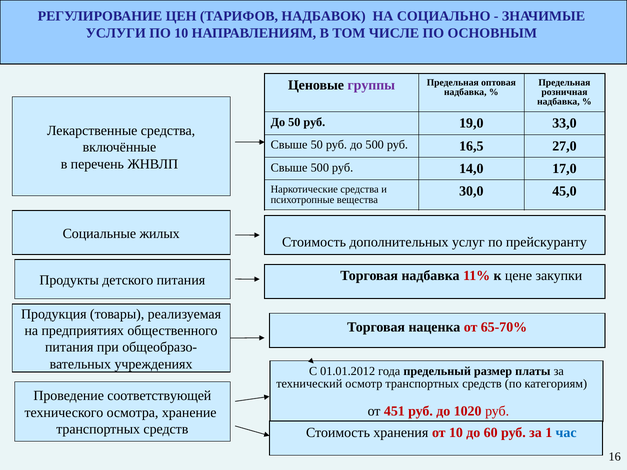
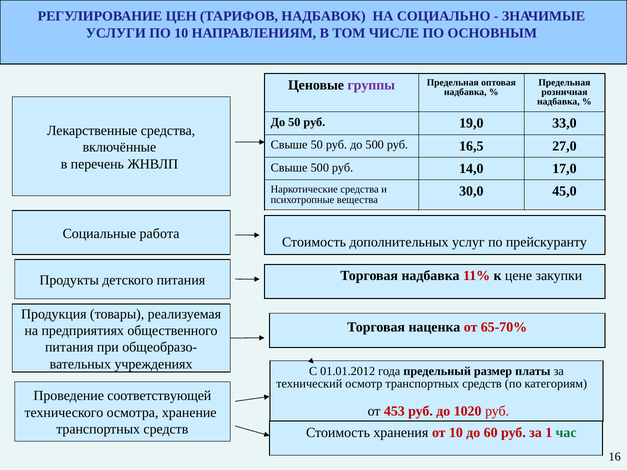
жилых: жилых -> работа
451: 451 -> 453
час colour: blue -> green
